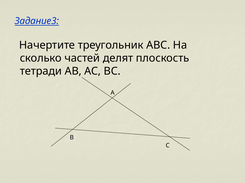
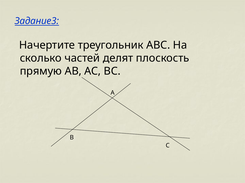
тетради: тетради -> прямую
